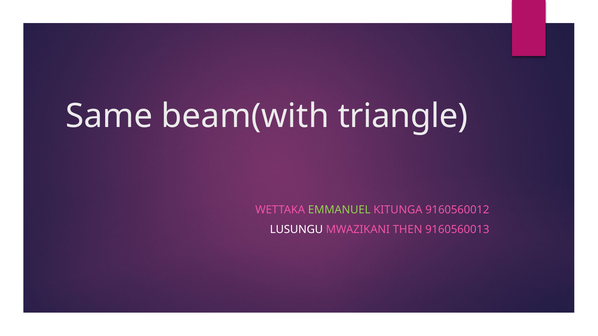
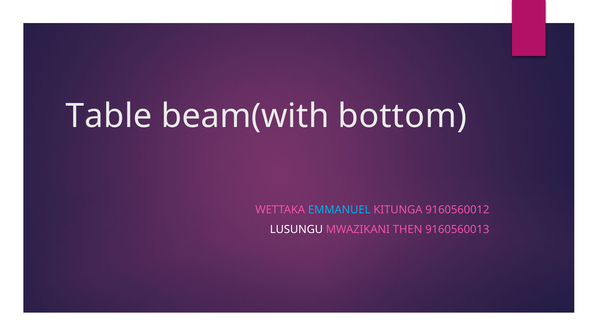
Same: Same -> Table
triangle: triangle -> bottom
EMMANUEL colour: light green -> light blue
